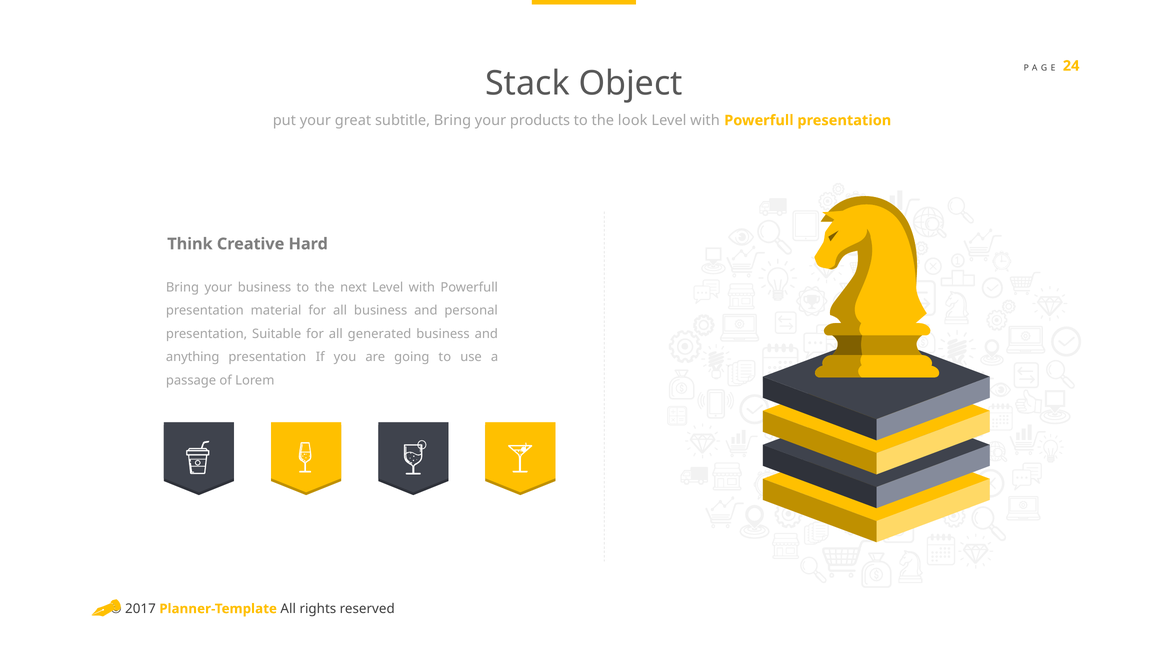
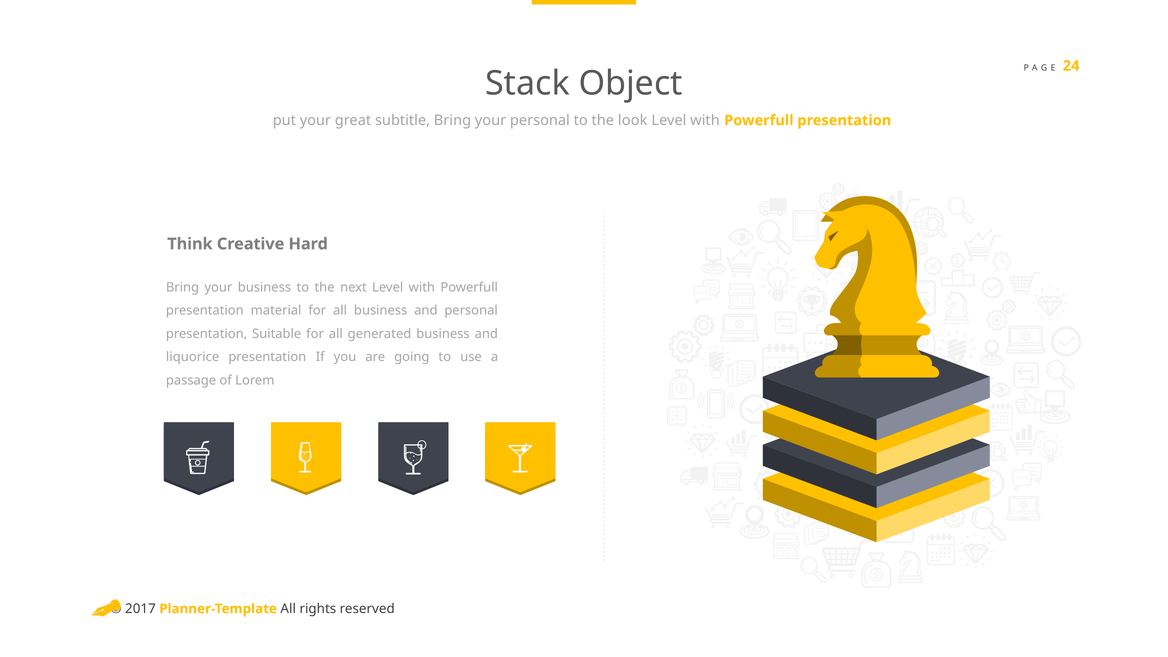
your products: products -> personal
anything: anything -> liquorice
